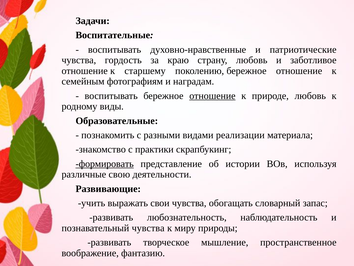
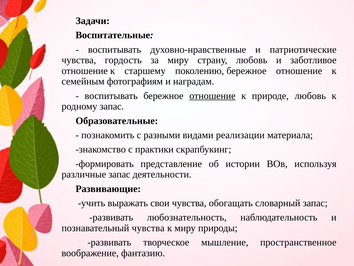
за краю: краю -> миру
родному виды: виды -> запас
формировать underline: present -> none
различные свою: свою -> запас
